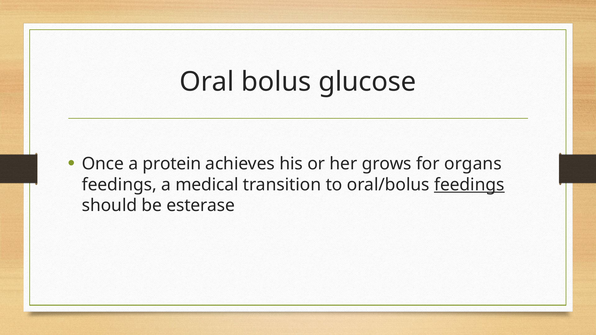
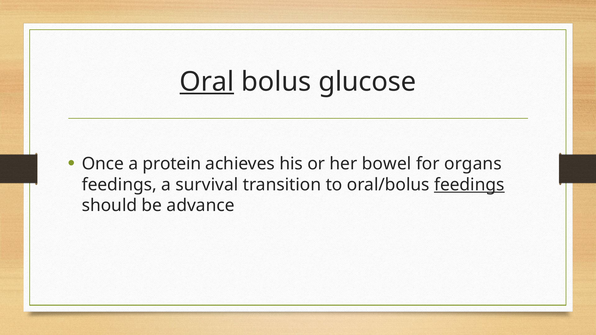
Oral underline: none -> present
grows: grows -> bowel
medical: medical -> survival
esterase: esterase -> advance
